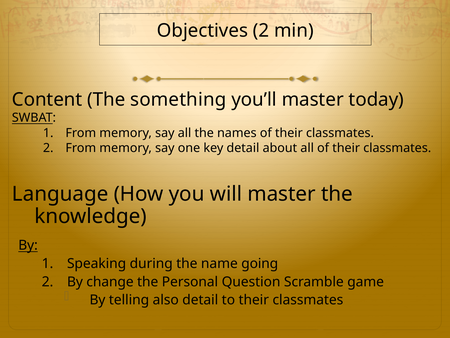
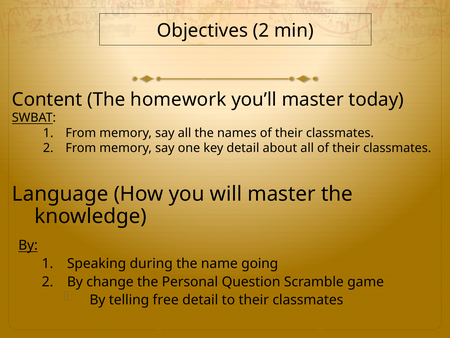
something: something -> homework
also: also -> free
